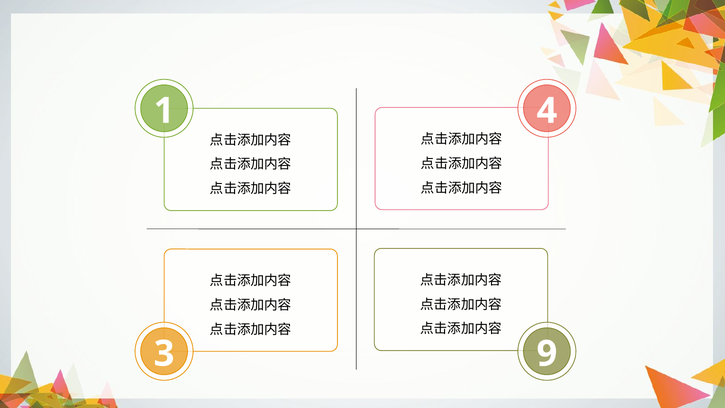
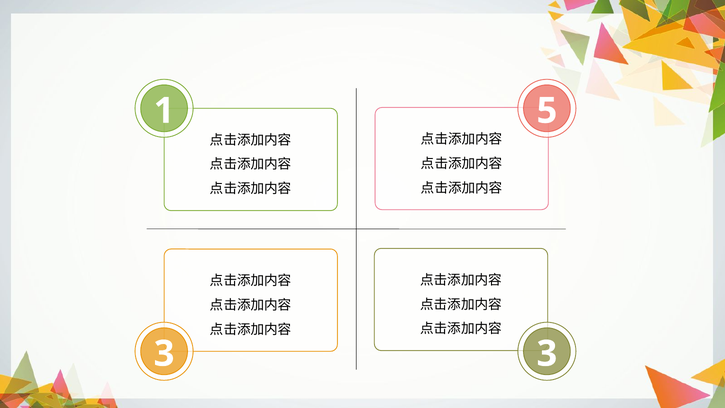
4: 4 -> 5
3 9: 9 -> 3
